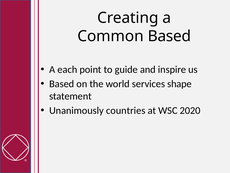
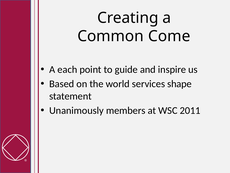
Common Based: Based -> Come
countries: countries -> members
2020: 2020 -> 2011
